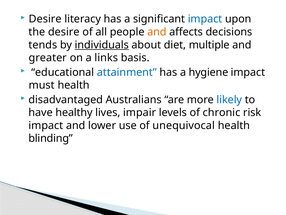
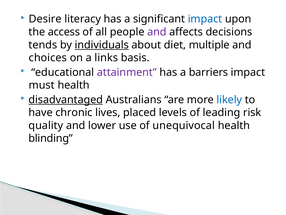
the desire: desire -> access
and at (157, 32) colour: orange -> purple
greater: greater -> choices
attainment colour: blue -> purple
hygiene: hygiene -> barriers
disadvantaged underline: none -> present
healthy: healthy -> chronic
impair: impair -> placed
chronic: chronic -> leading
impact at (46, 125): impact -> quality
